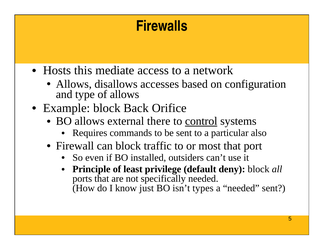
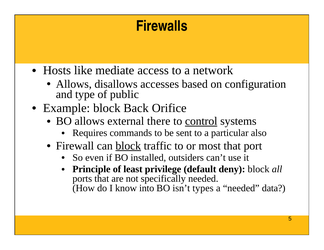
this: this -> like
of allows: allows -> public
block at (128, 146) underline: none -> present
just: just -> into
needed sent: sent -> data
